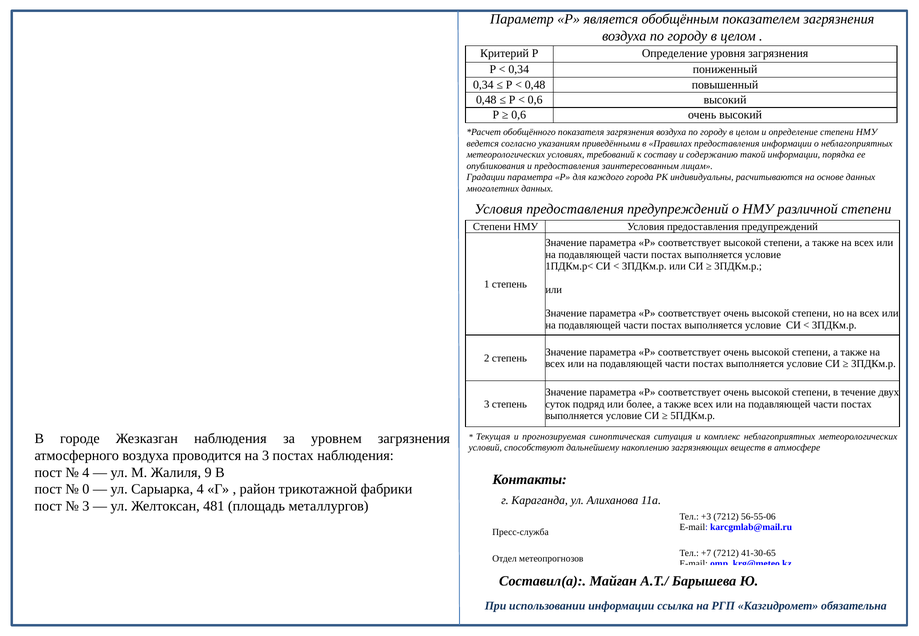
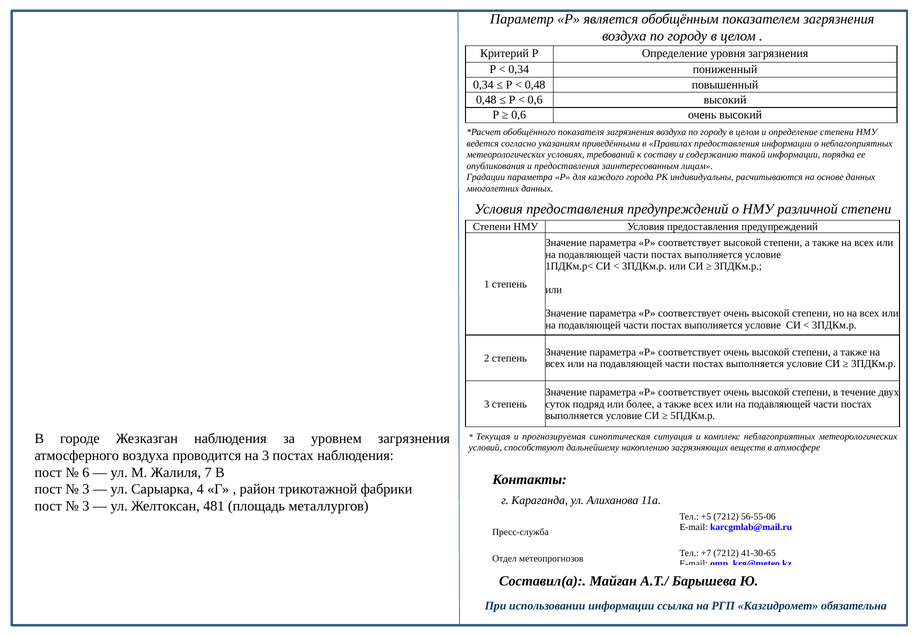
4 at (86, 473): 4 -> 6
9: 9 -> 7
0 at (86, 489): 0 -> 3
+3: +3 -> +5
